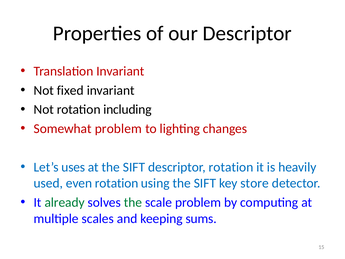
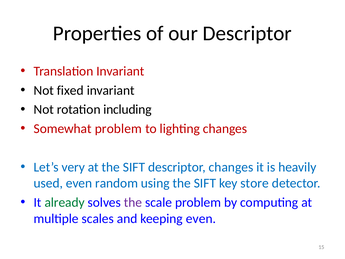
uses: uses -> very
descriptor rotation: rotation -> changes
even rotation: rotation -> random
the at (133, 202) colour: green -> purple
keeping sums: sums -> even
